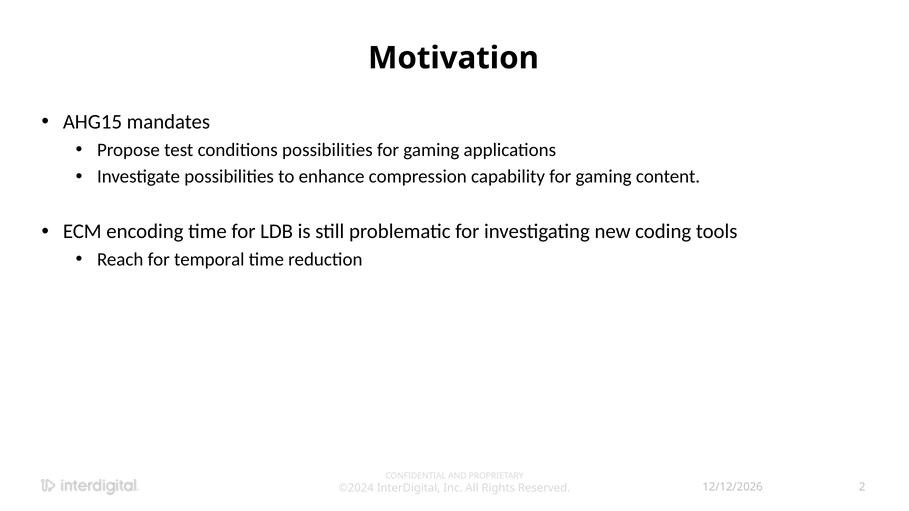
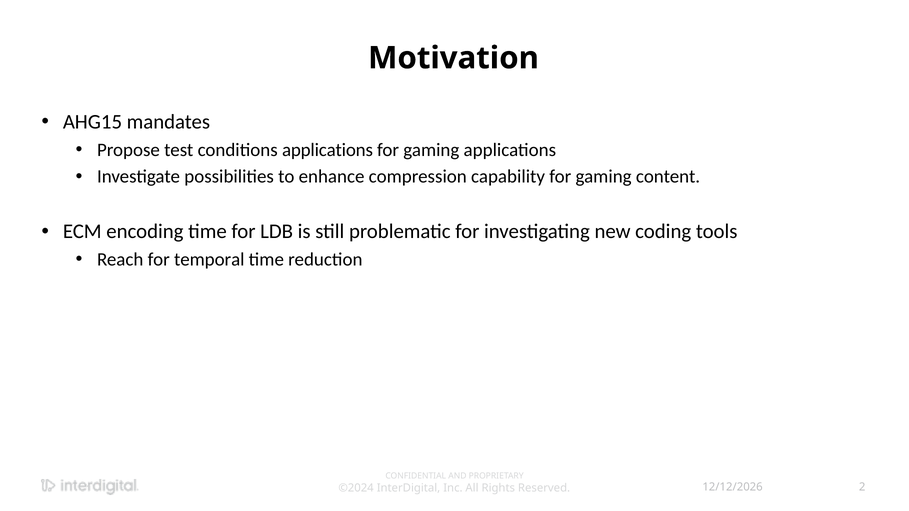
conditions possibilities: possibilities -> applications
